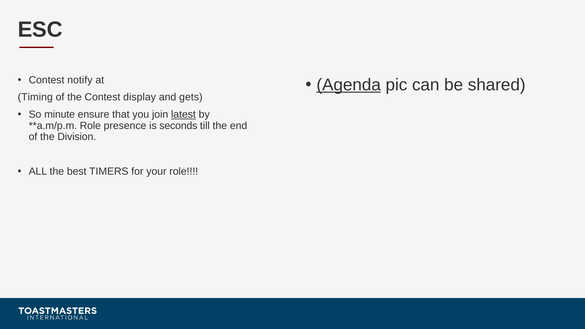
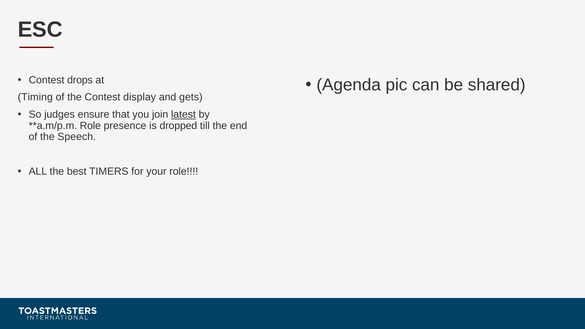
notify: notify -> drops
Agenda underline: present -> none
minute: minute -> judges
seconds: seconds -> dropped
Division: Division -> Speech
